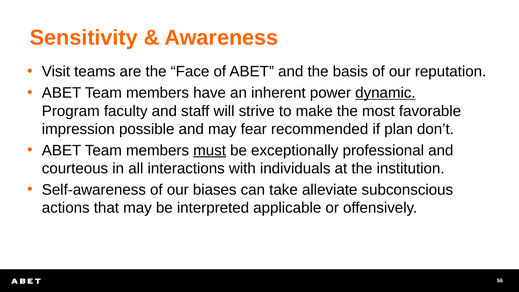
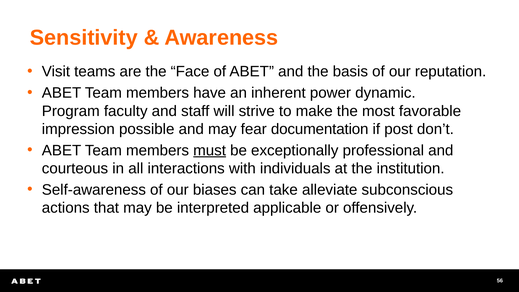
dynamic underline: present -> none
recommended: recommended -> documentation
plan: plan -> post
